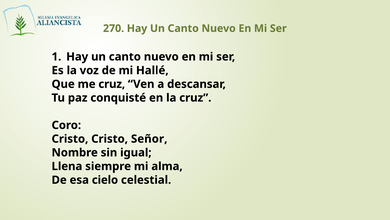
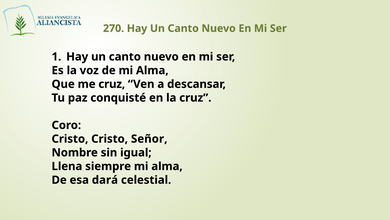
de mi Hallé: Hallé -> Alma
cielo: cielo -> dará
